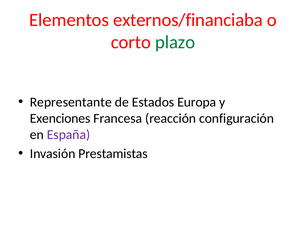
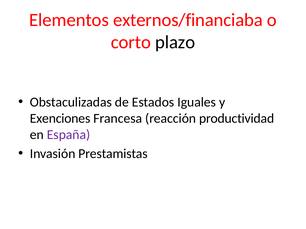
plazo colour: green -> black
Representante: Representante -> Obstaculizadas
Europa: Europa -> Iguales
configuración: configuración -> productividad
